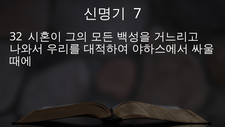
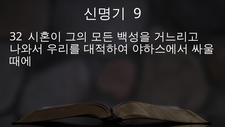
7: 7 -> 9
